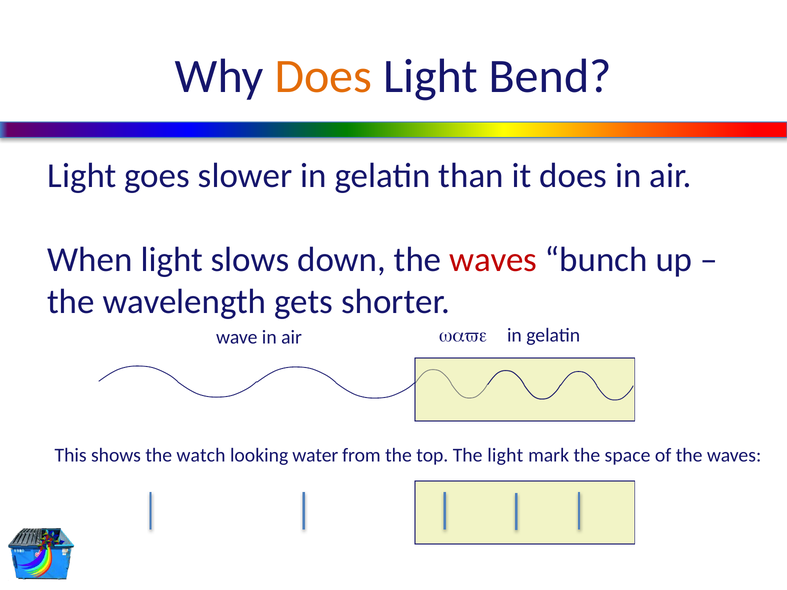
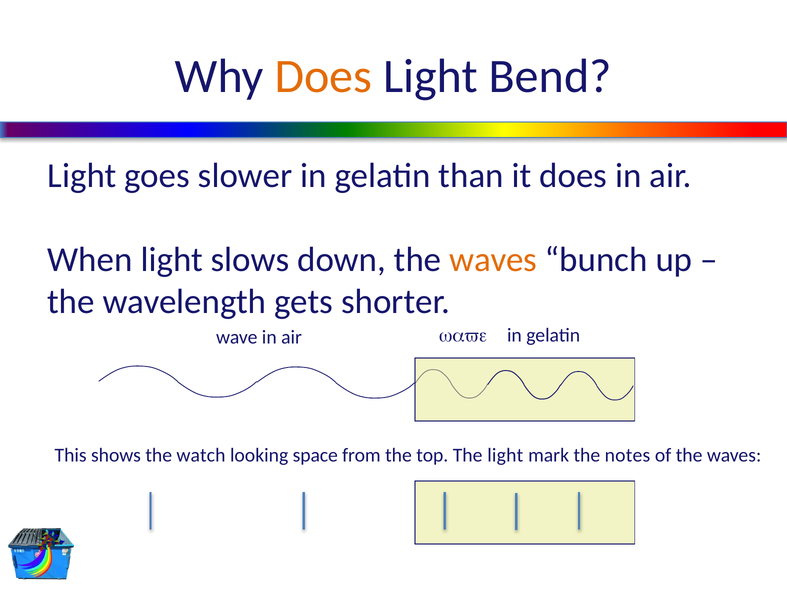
waves at (493, 260) colour: red -> orange
water: water -> space
space: space -> notes
